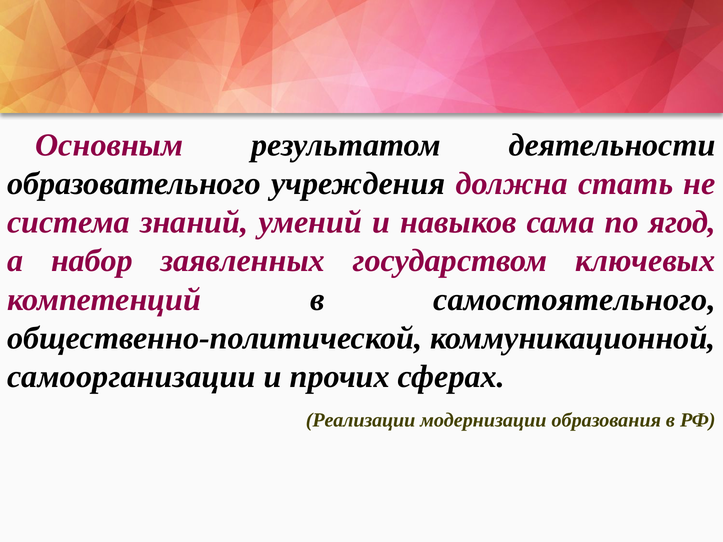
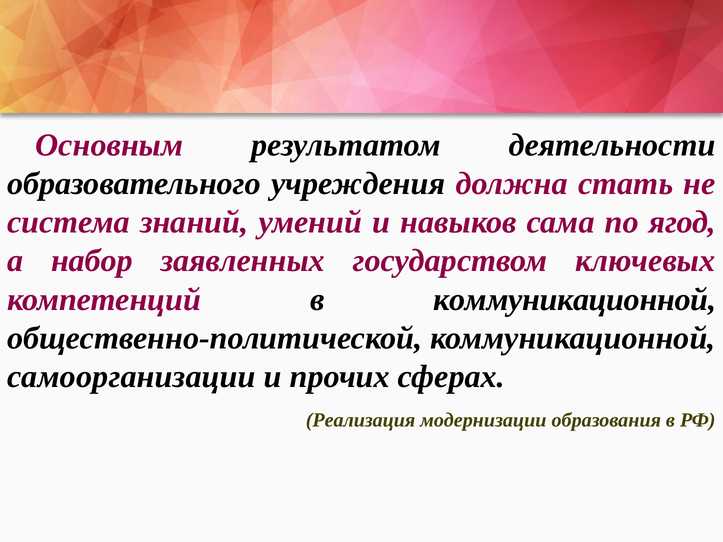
в самостоятельного: самостоятельного -> коммуникационной
Реализации: Реализации -> Реализация
